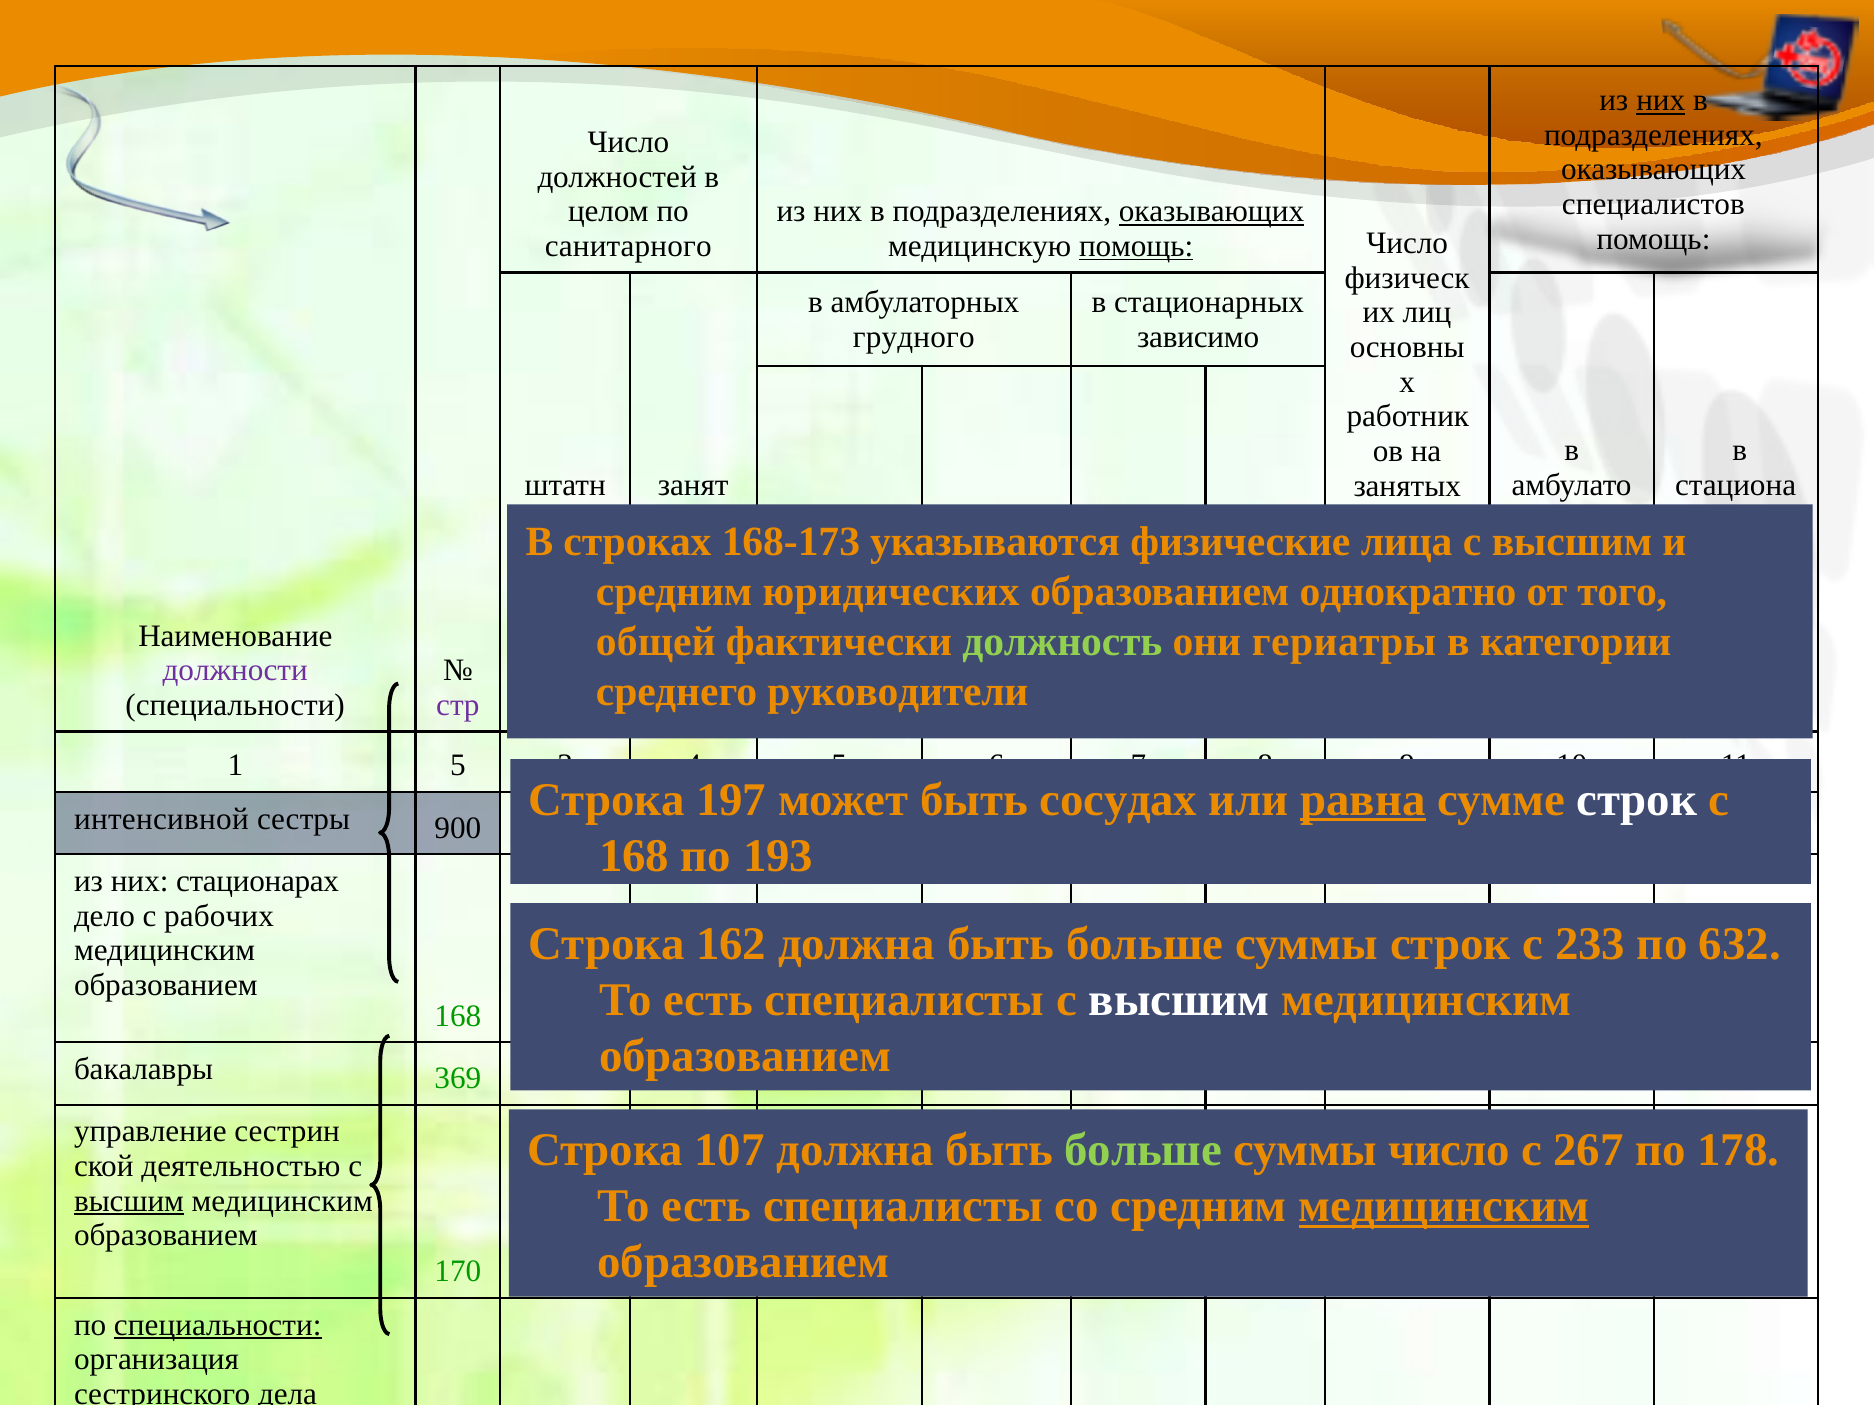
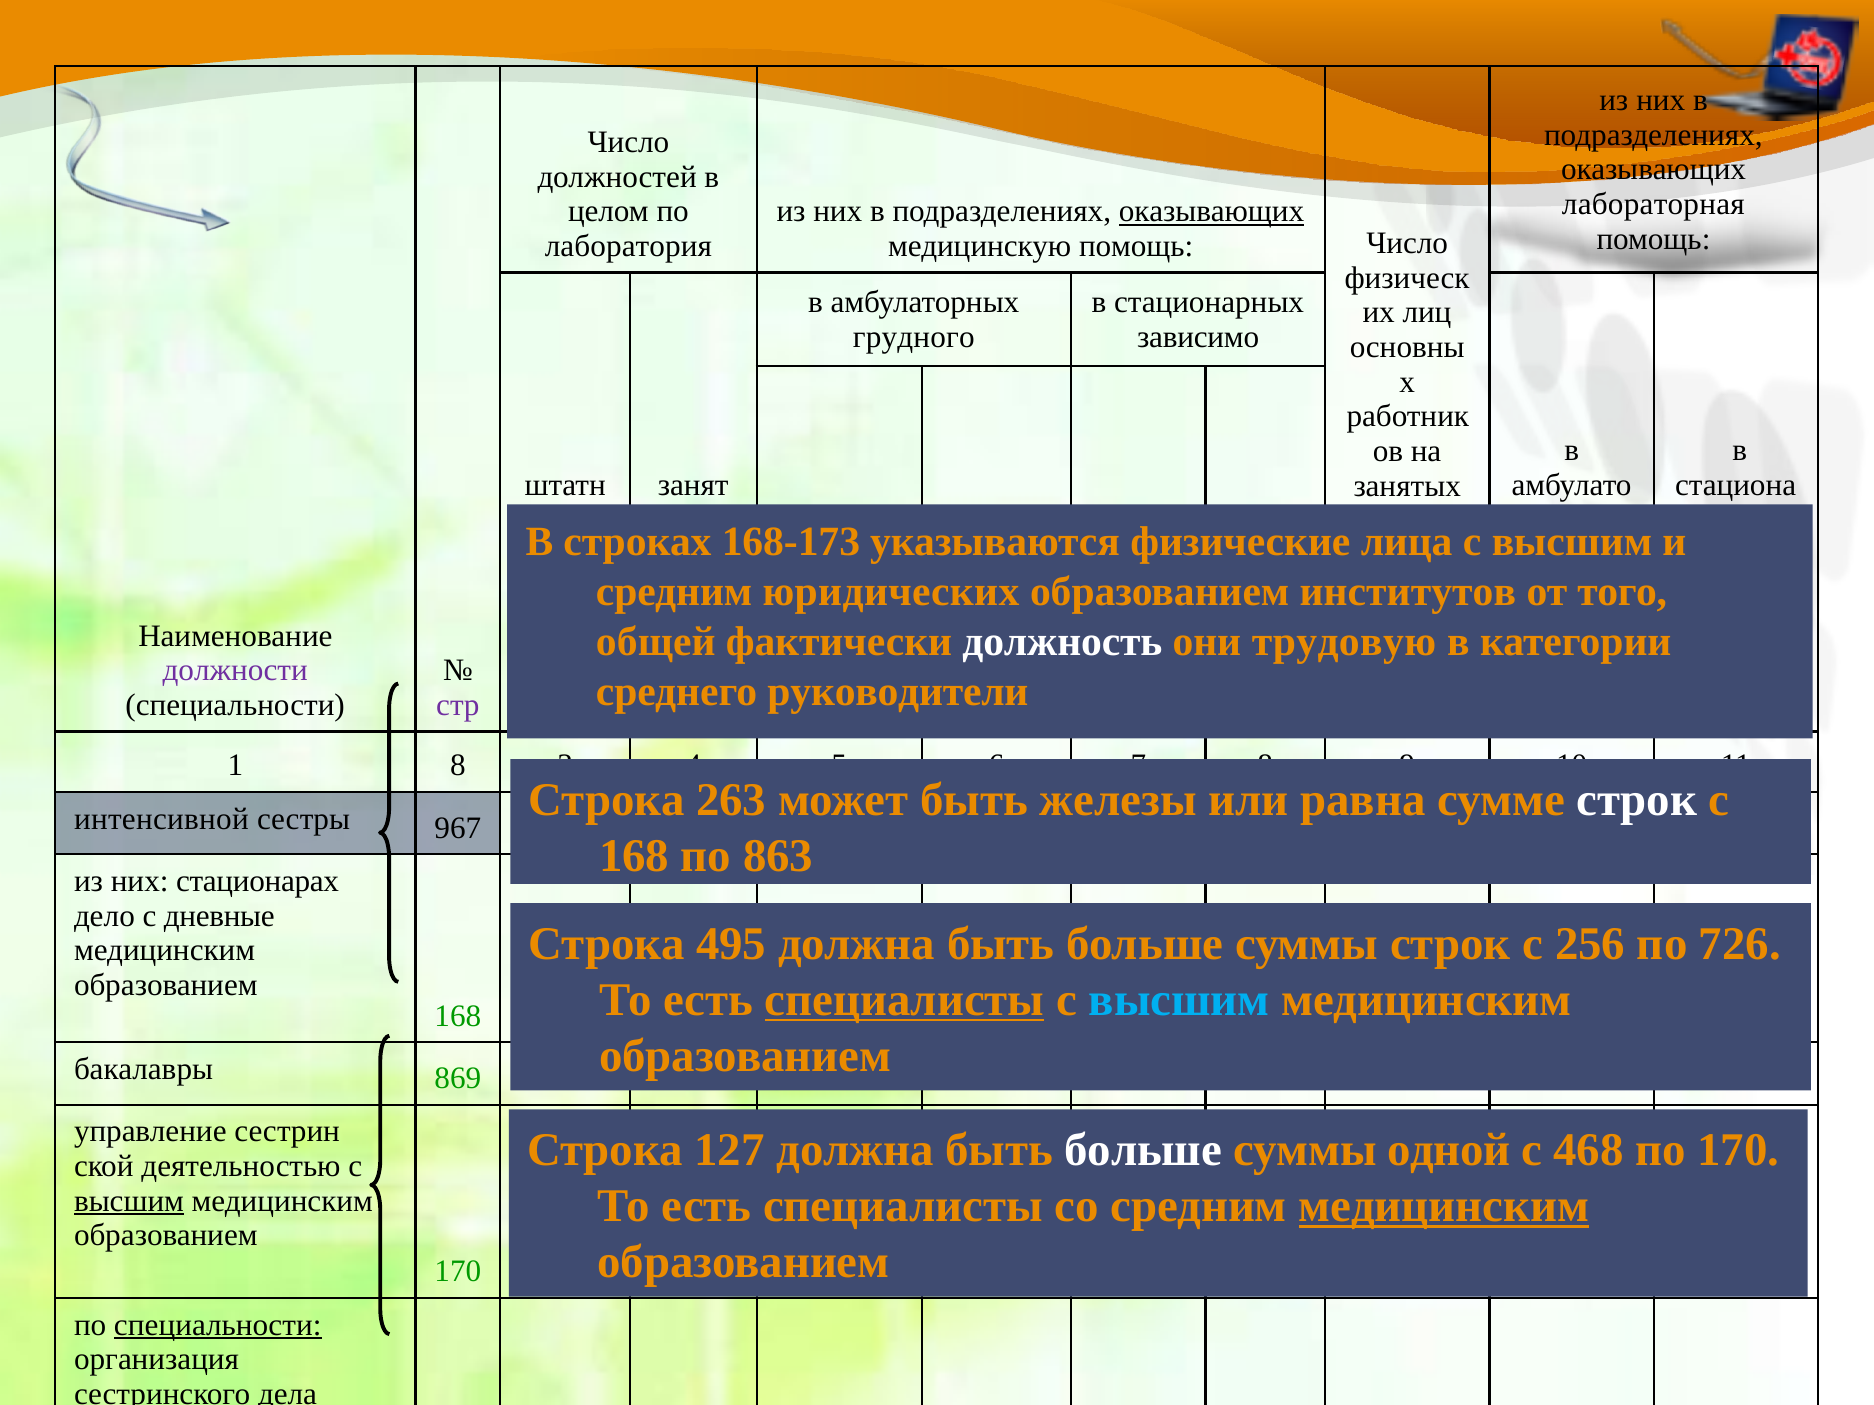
них at (1661, 100) underline: present -> none
специалистов: специалистов -> лабораторная
санитарного: санитарного -> лаборатория
помощь at (1136, 246) underline: present -> none
однократно: однократно -> институтов
должность colour: light green -> white
гериатры: гериатры -> трудовую
1 5: 5 -> 8
197: 197 -> 263
сосудах: сосудах -> железы
равна underline: present -> none
900: 900 -> 967
193: 193 -> 863
рабочих: рабочих -> дневные
162: 162 -> 495
233: 233 -> 256
632: 632 -> 726
специалисты at (905, 1000) underline: none -> present
высшим at (1179, 1000) colour: white -> light blue
369: 369 -> 869
107: 107 -> 127
больше at (1143, 1150) colour: light green -> white
суммы число: число -> одной
267: 267 -> 468
по 178: 178 -> 170
